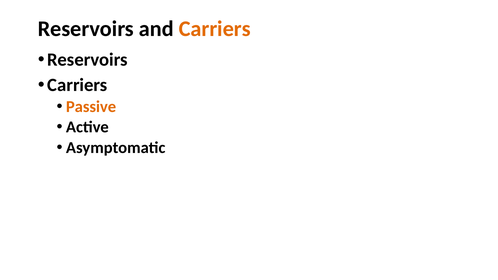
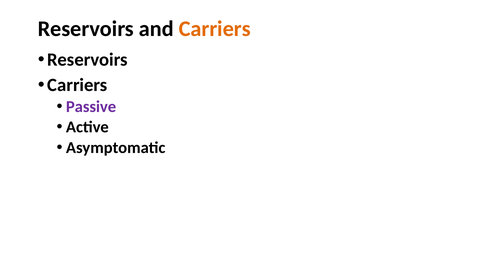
Passive colour: orange -> purple
